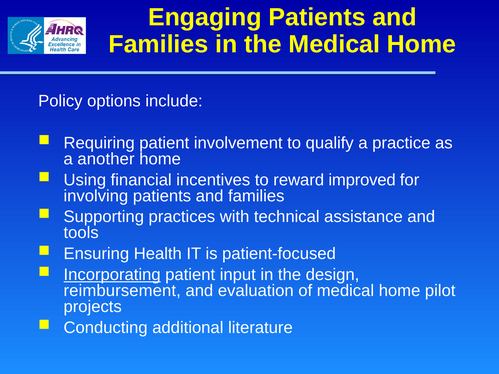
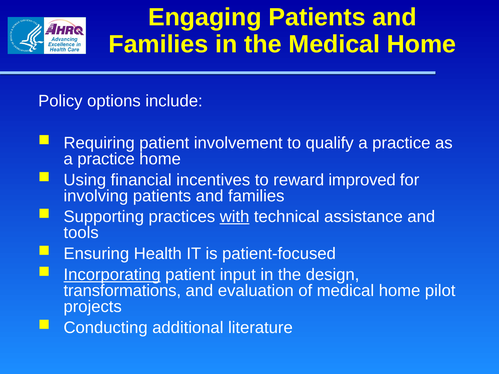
another at (106, 159): another -> practice
with underline: none -> present
reimbursement: reimbursement -> transformations
